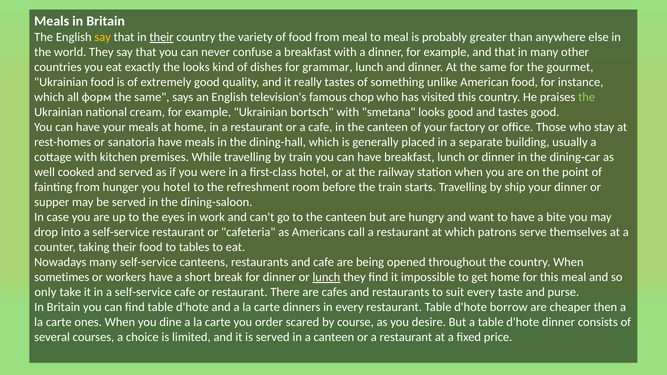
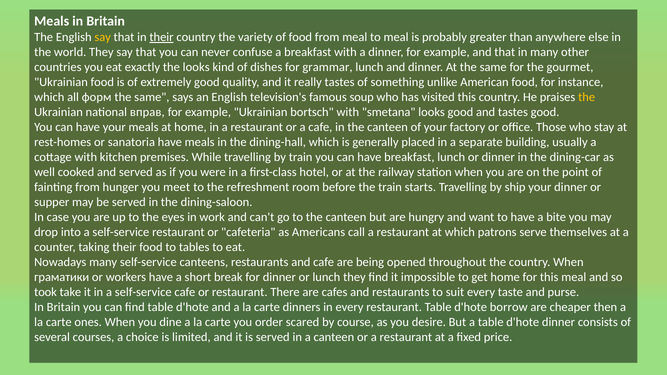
chop: chop -> soup
the at (587, 97) colour: light green -> yellow
cream: cream -> вправ
you hotel: hotel -> meet
sometimes: sometimes -> граматики
lunch at (326, 277) underline: present -> none
only: only -> took
